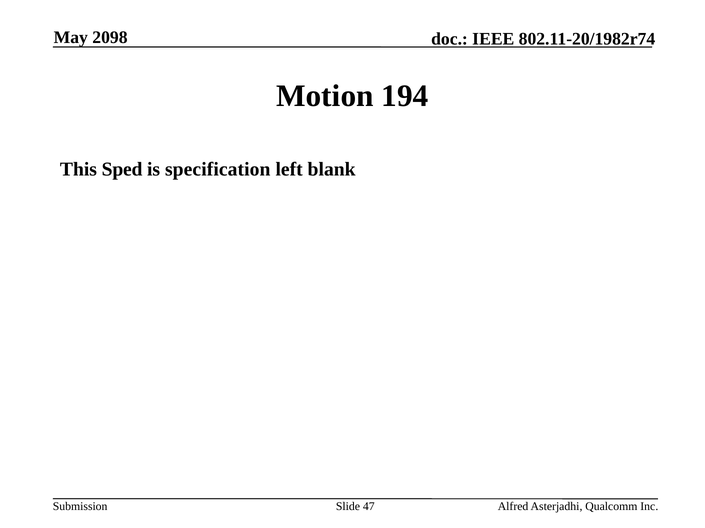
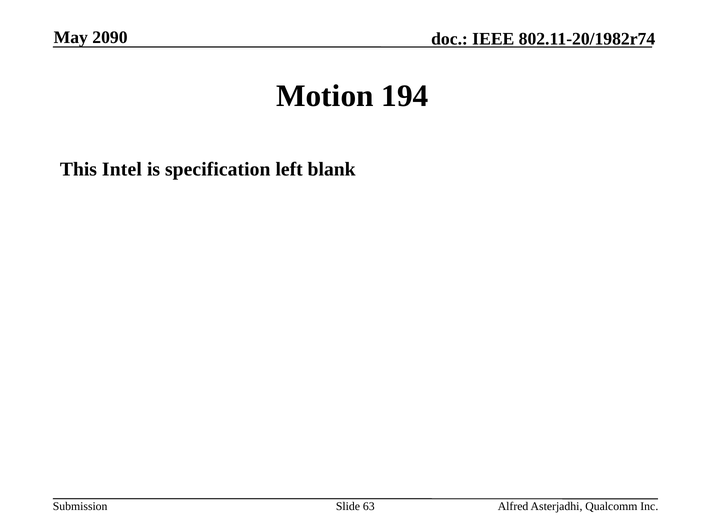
2098: 2098 -> 2090
Sped: Sped -> Intel
47: 47 -> 63
